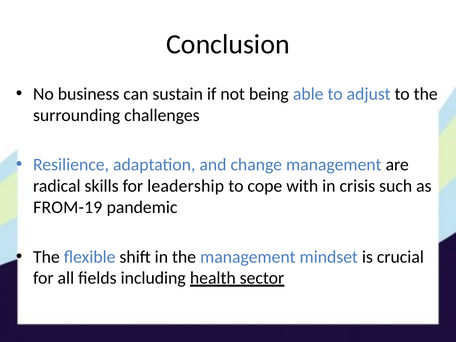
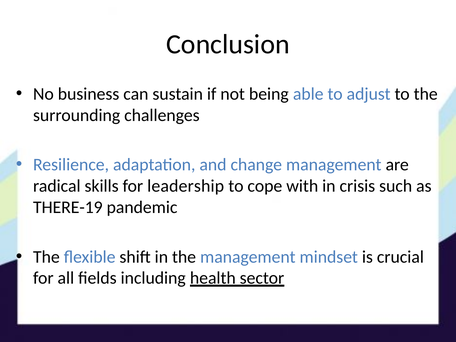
FROM-19: FROM-19 -> THERE-19
